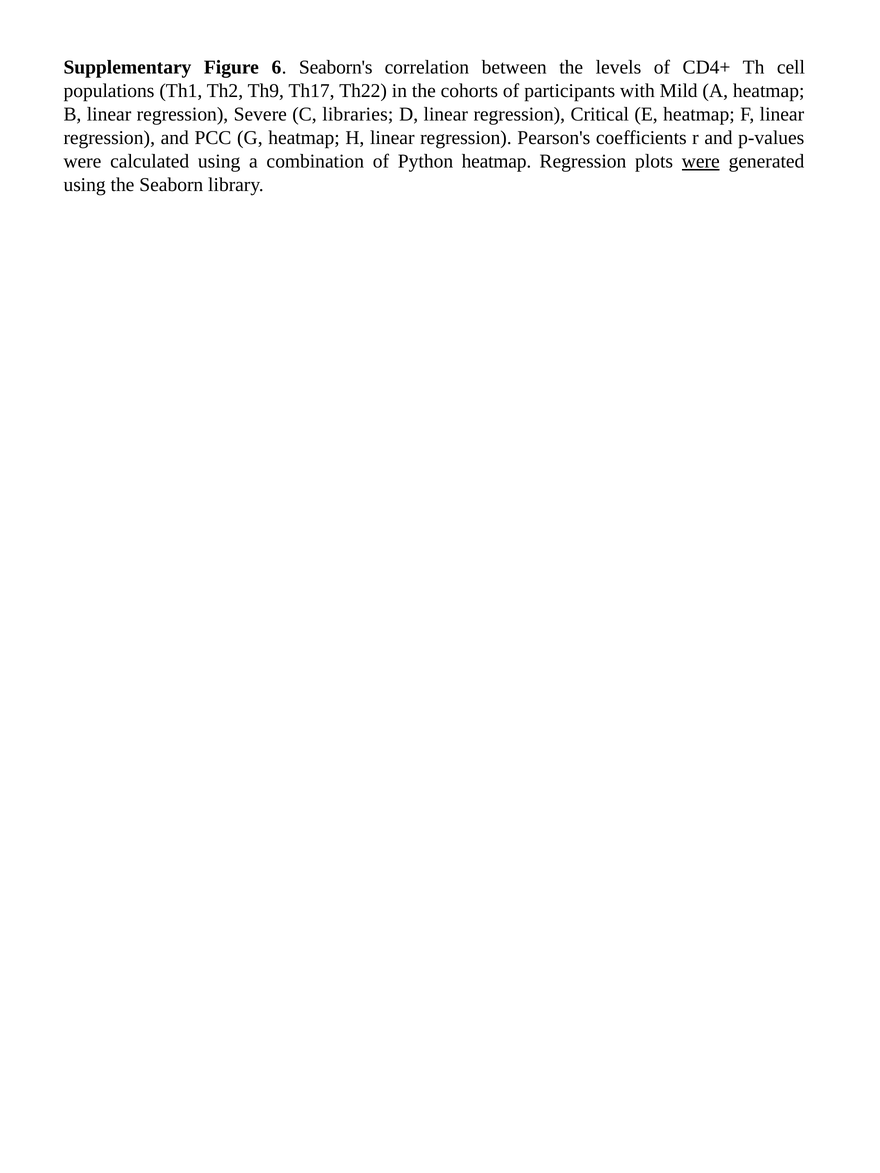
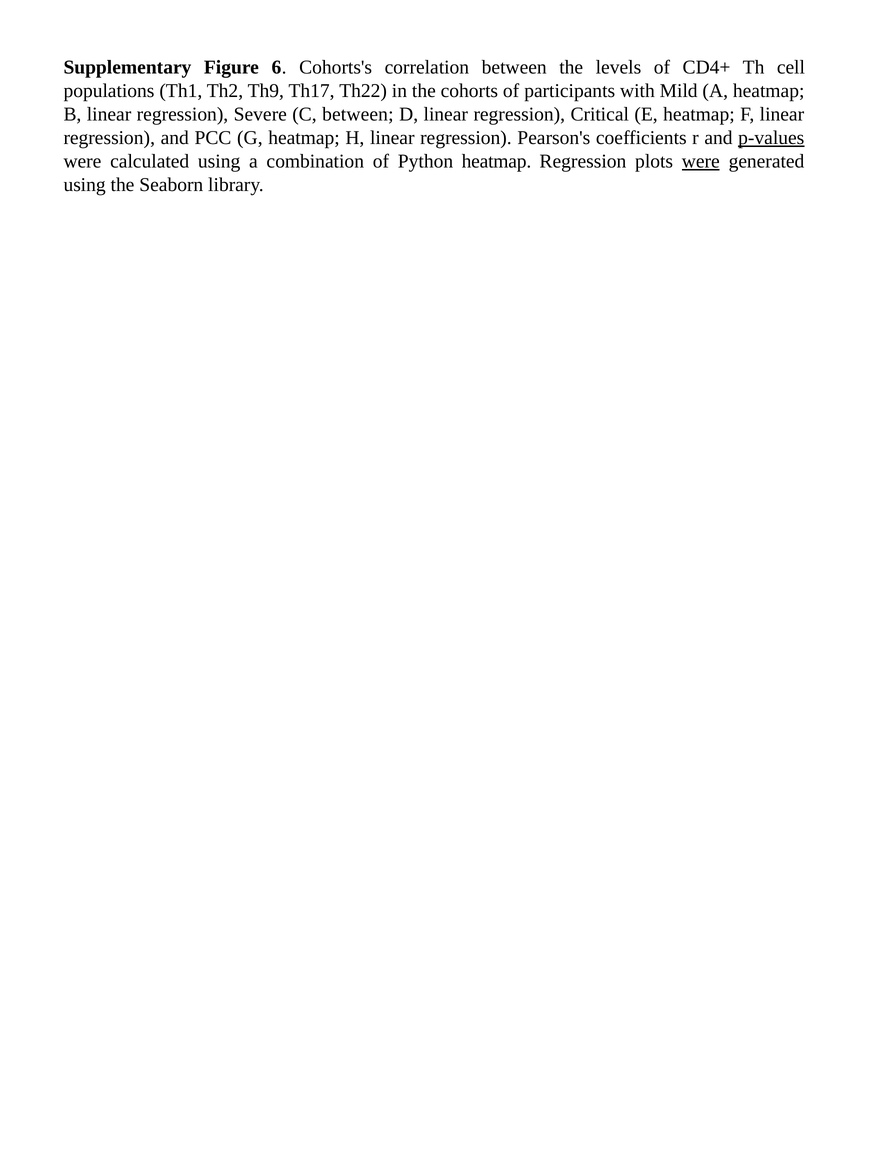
Seaborn's: Seaborn's -> Cohorts's
C libraries: libraries -> between
p-values underline: none -> present
